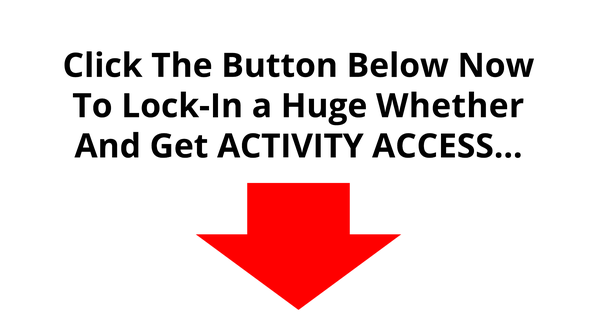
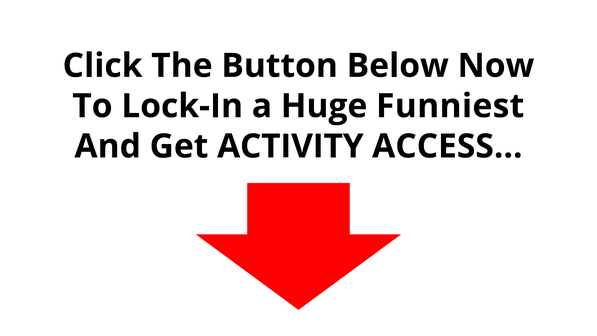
Whether: Whether -> Funniest
